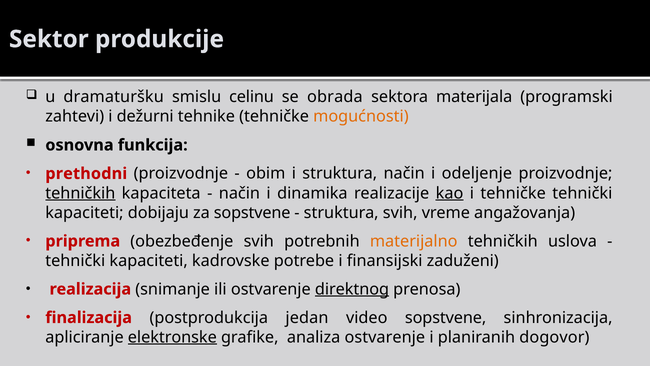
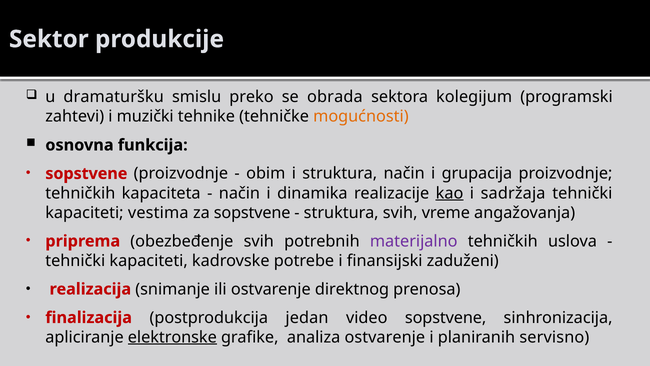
celinu: celinu -> preko
materijala: materijala -> kolegijum
dežurni: dežurni -> muzički
prethodni at (86, 173): prethodni -> sopstvene
odeljenje: odeljenje -> grupacija
tehničkih at (80, 193) underline: present -> none
i tehničke: tehničke -> sadržaja
dobijaju: dobijaju -> vestima
materijalno colour: orange -> purple
direktnog underline: present -> none
dogovor: dogovor -> servisno
